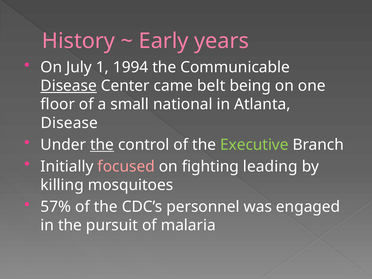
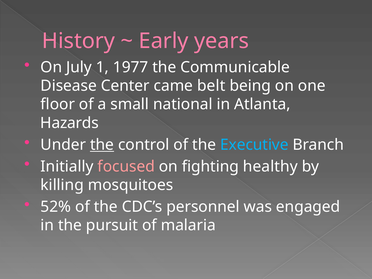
1994: 1994 -> 1977
Disease at (69, 86) underline: present -> none
Disease at (69, 123): Disease -> Hazards
Executive colour: light green -> light blue
leading: leading -> healthy
57%: 57% -> 52%
